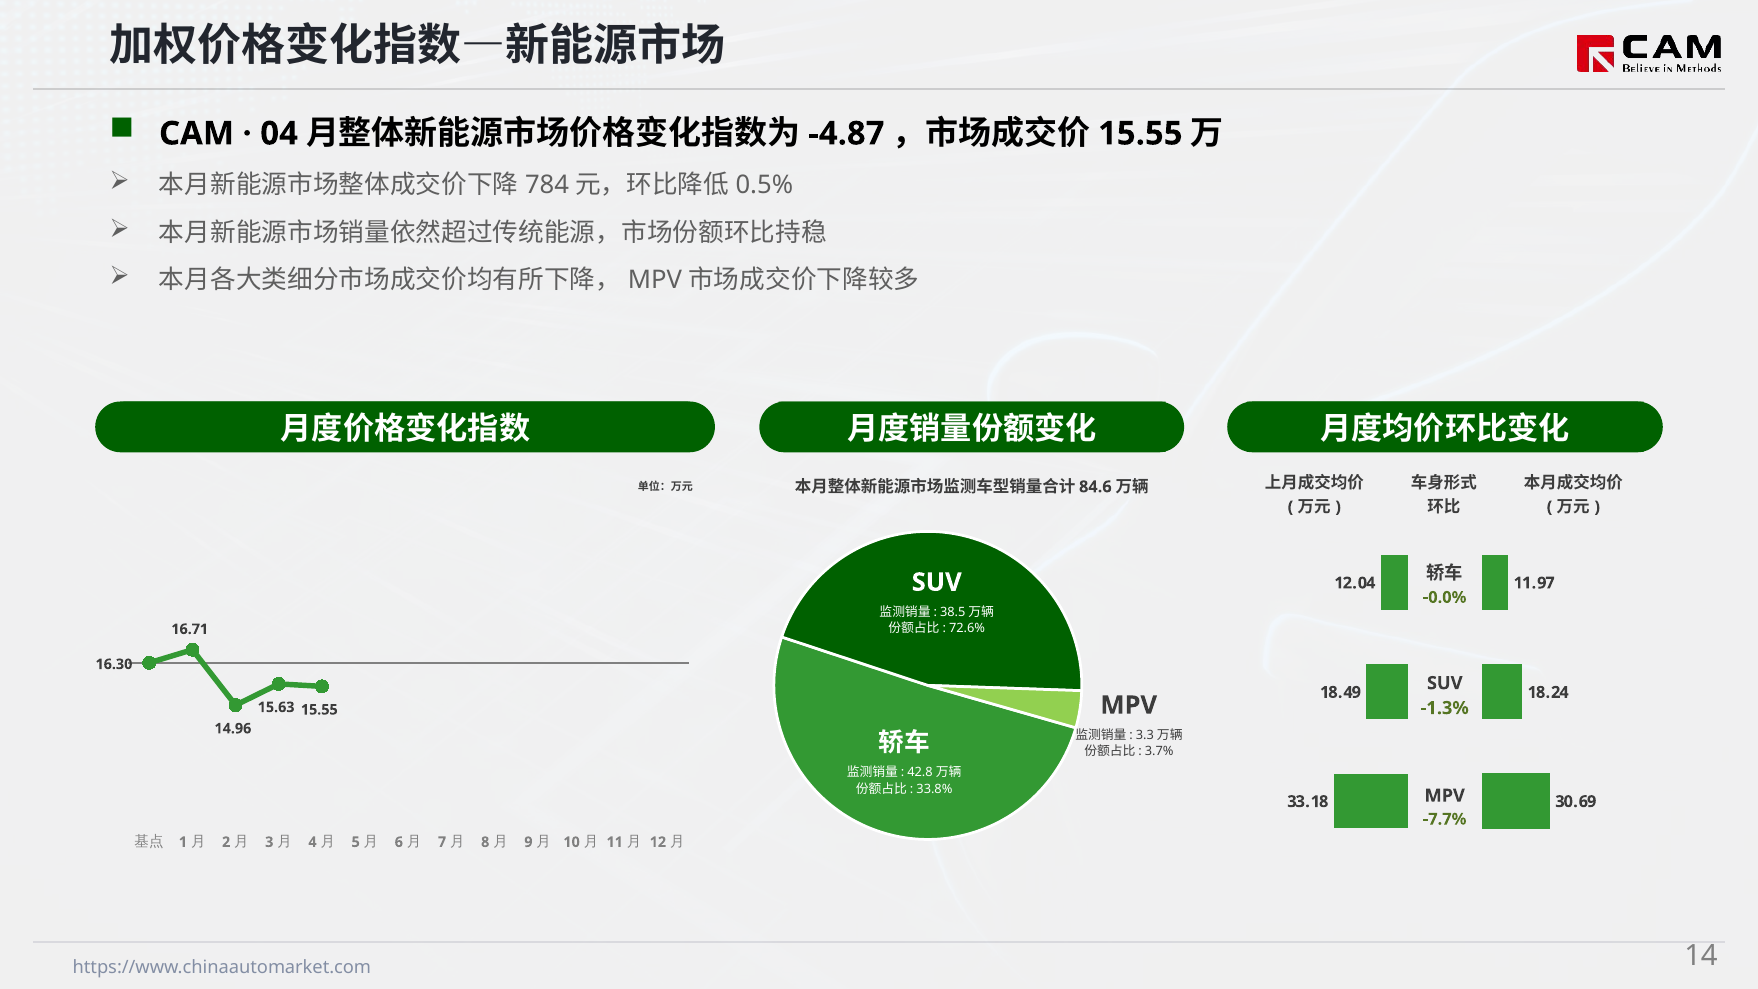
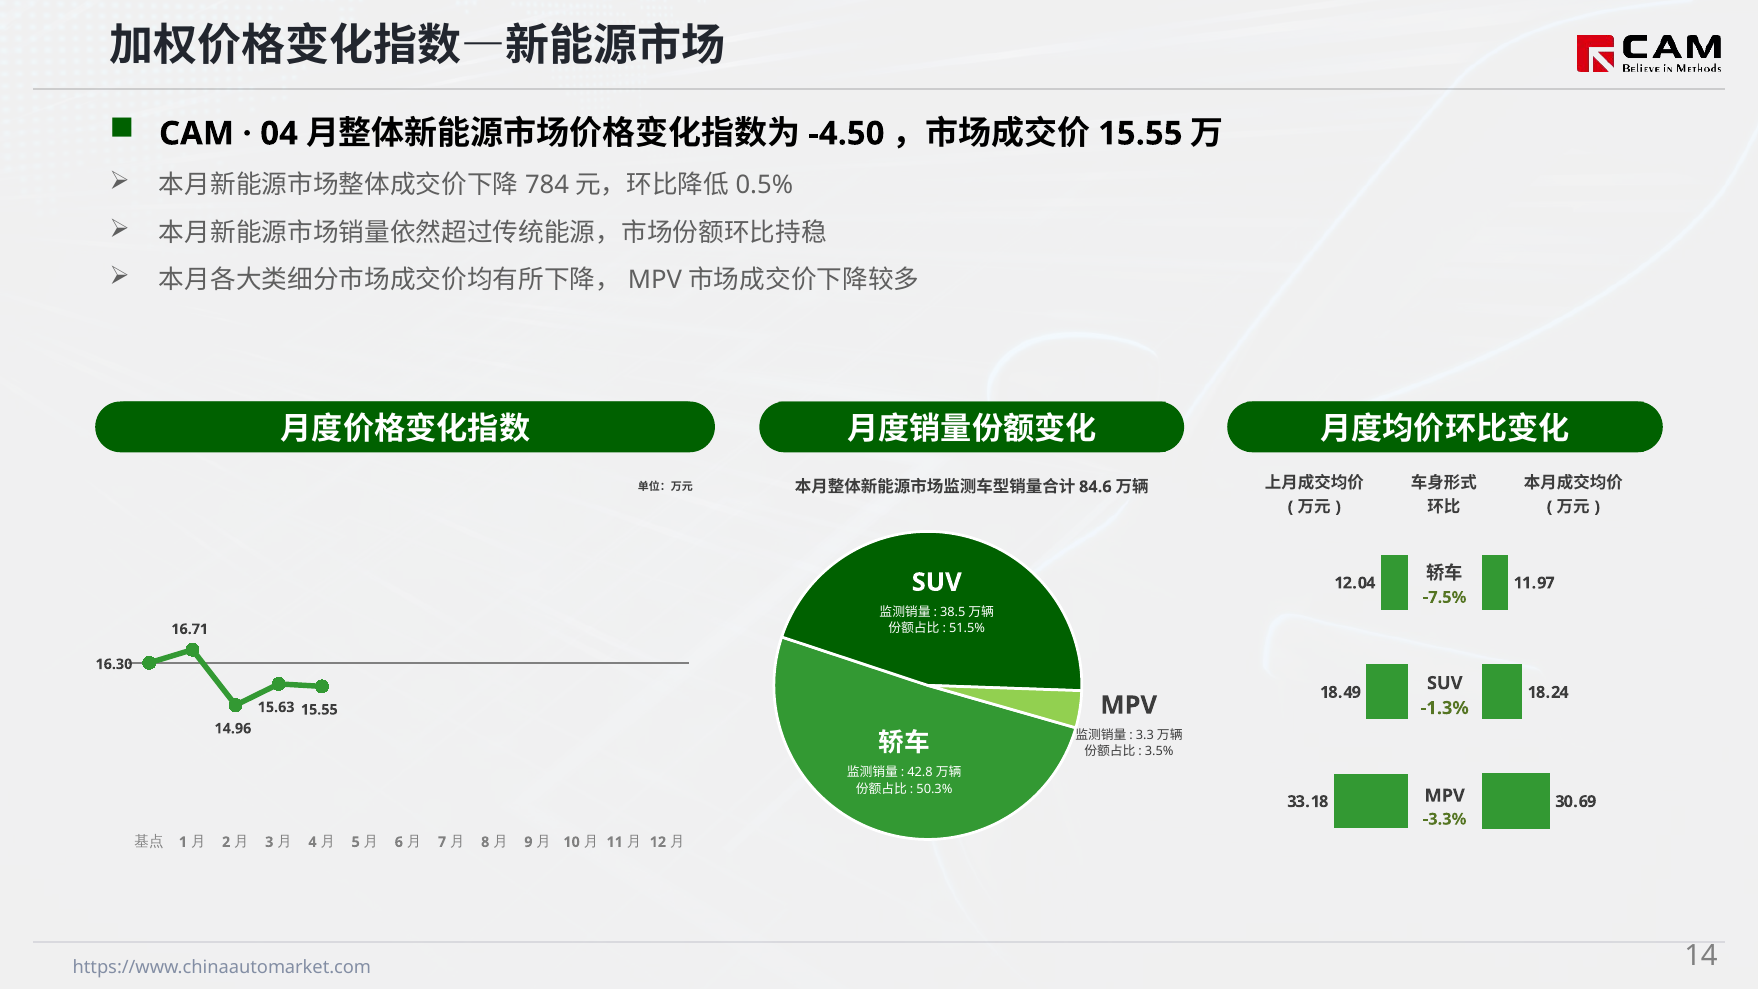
-4.87: -4.87 -> -4.50
-0.0%: -0.0% -> -7.5%
72.6%: 72.6% -> 51.5%
3.7%: 3.7% -> 3.5%
33.8%: 33.8% -> 50.3%
-7.7%: -7.7% -> -3.3%
